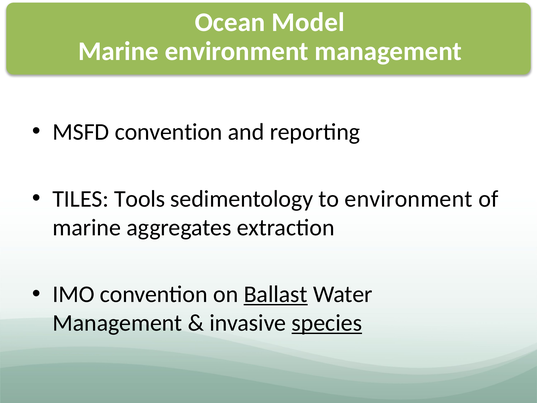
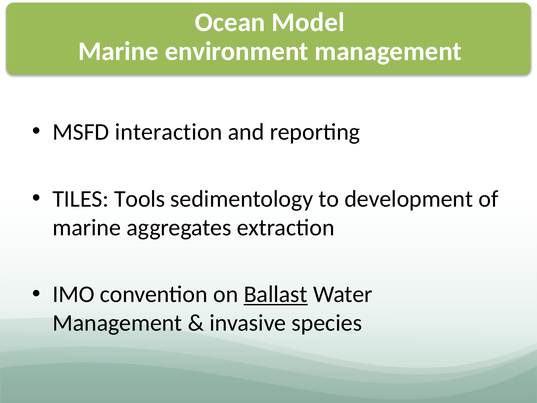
MSFD convention: convention -> interaction
to environment: environment -> development
species underline: present -> none
